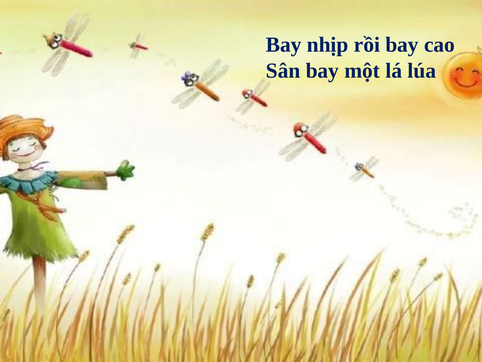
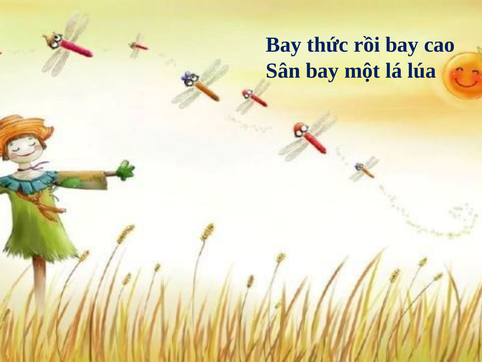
nhịp: nhịp -> thức
